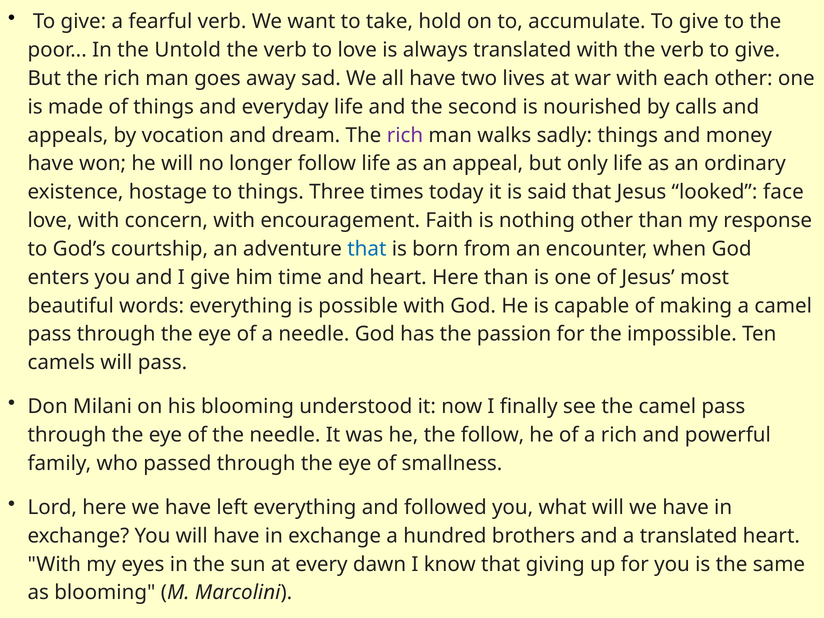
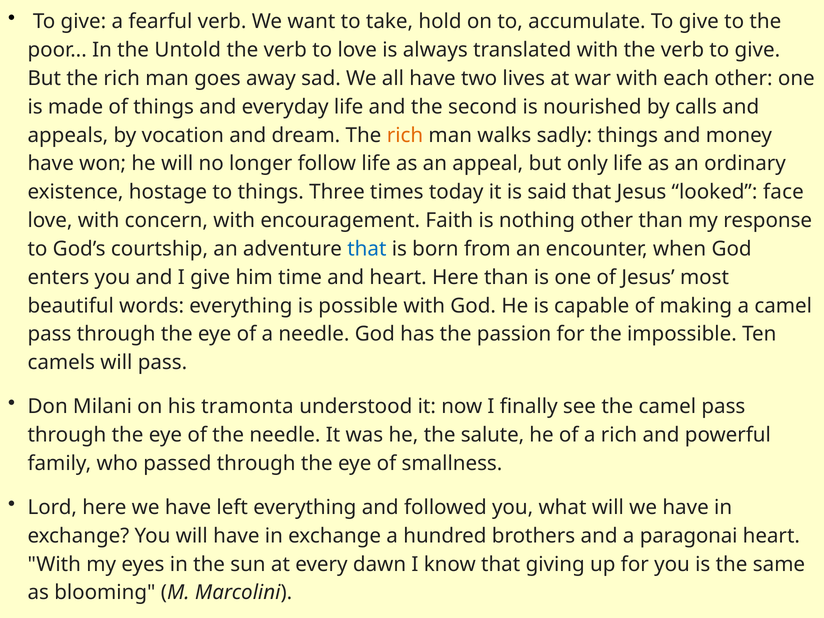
rich at (405, 135) colour: purple -> orange
his blooming: blooming -> tramonta
the follow: follow -> salute
a translated: translated -> paragonai
